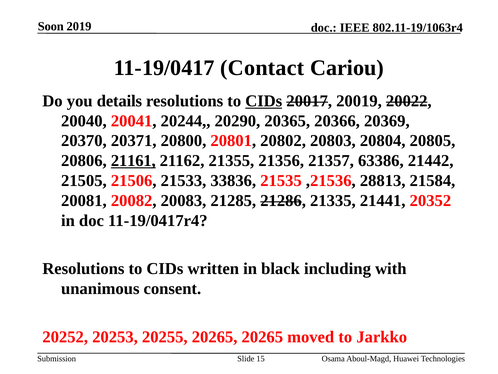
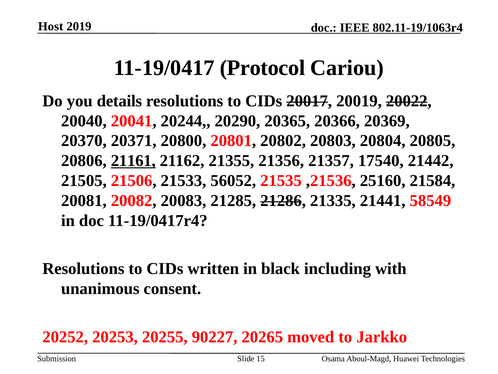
Soon: Soon -> Host
Contact: Contact -> Protocol
CIDs at (264, 101) underline: present -> none
63386: 63386 -> 17540
33836: 33836 -> 56052
28813: 28813 -> 25160
20352: 20352 -> 58549
20255 20265: 20265 -> 90227
